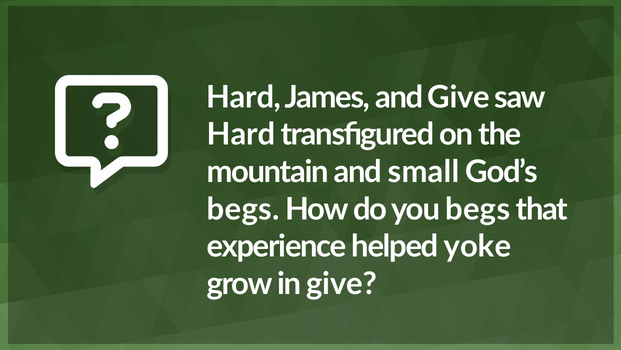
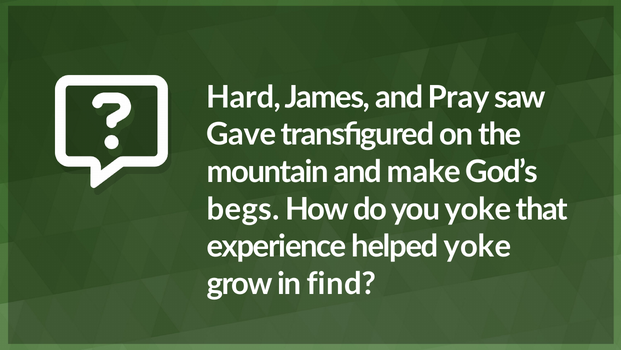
and Give: Give -> Pray
Hard at (241, 134): Hard -> Gave
small: small -> make
you begs: begs -> yoke
in give: give -> find
